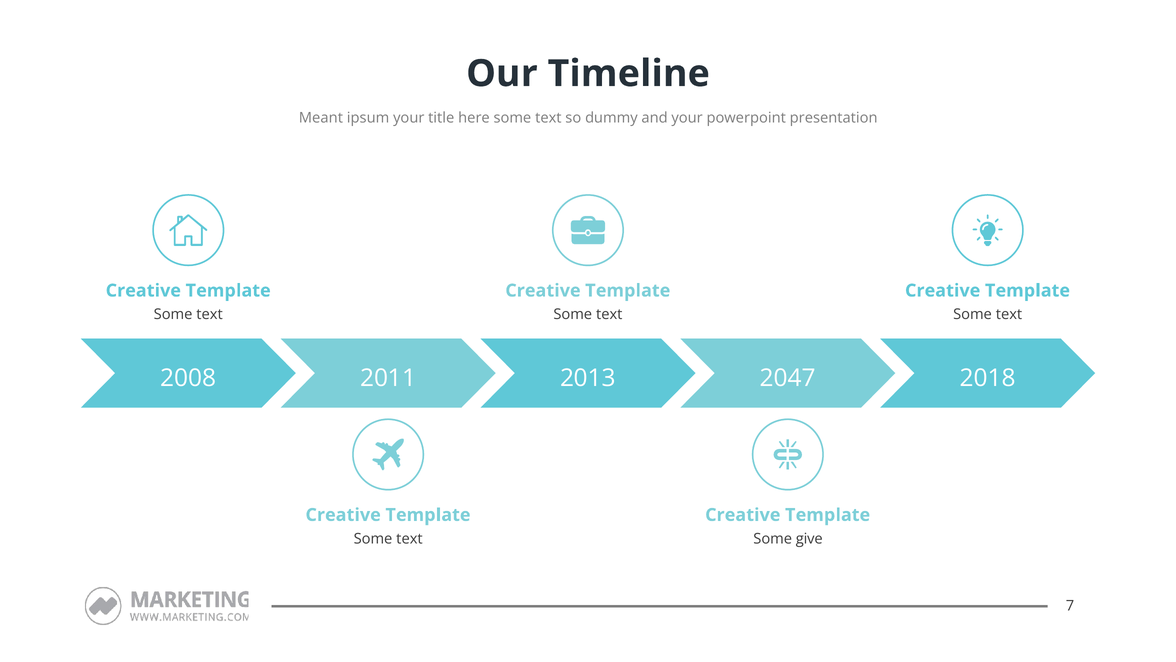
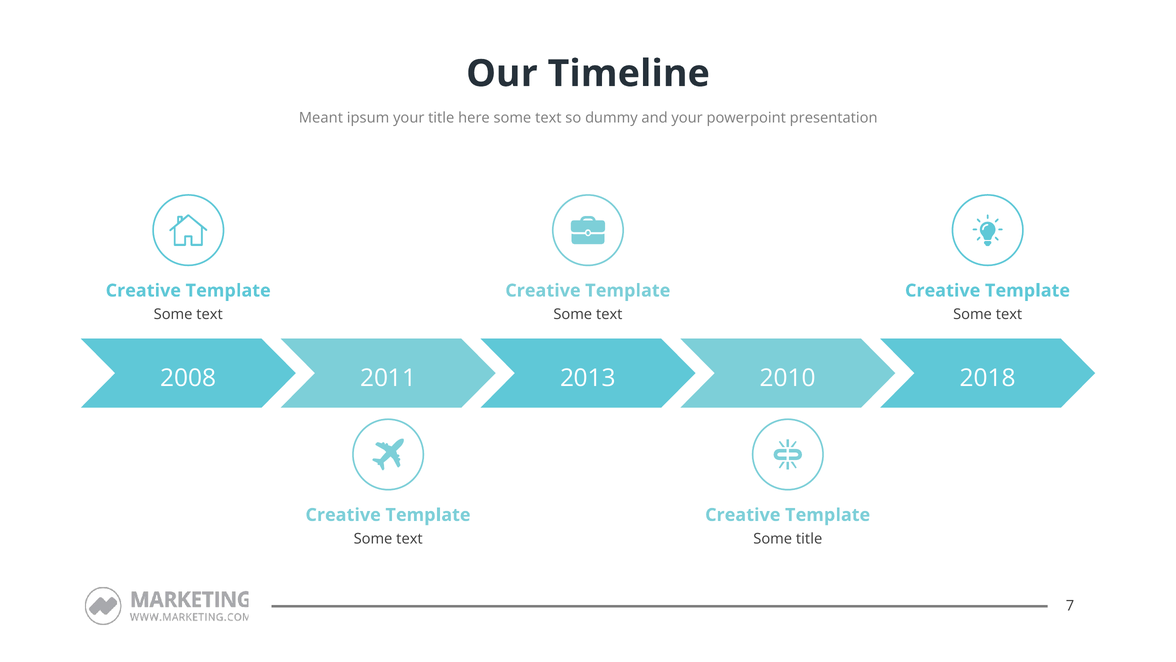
2047: 2047 -> 2010
Some give: give -> title
